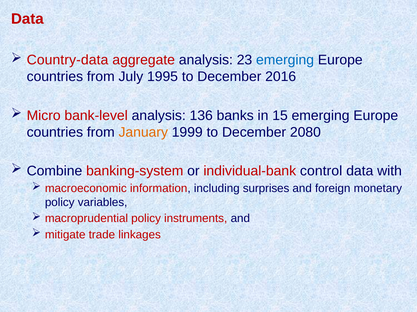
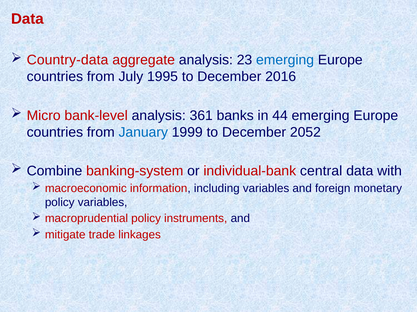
136: 136 -> 361
15: 15 -> 44
January colour: orange -> blue
2080: 2080 -> 2052
control: control -> central
including surprises: surprises -> variables
